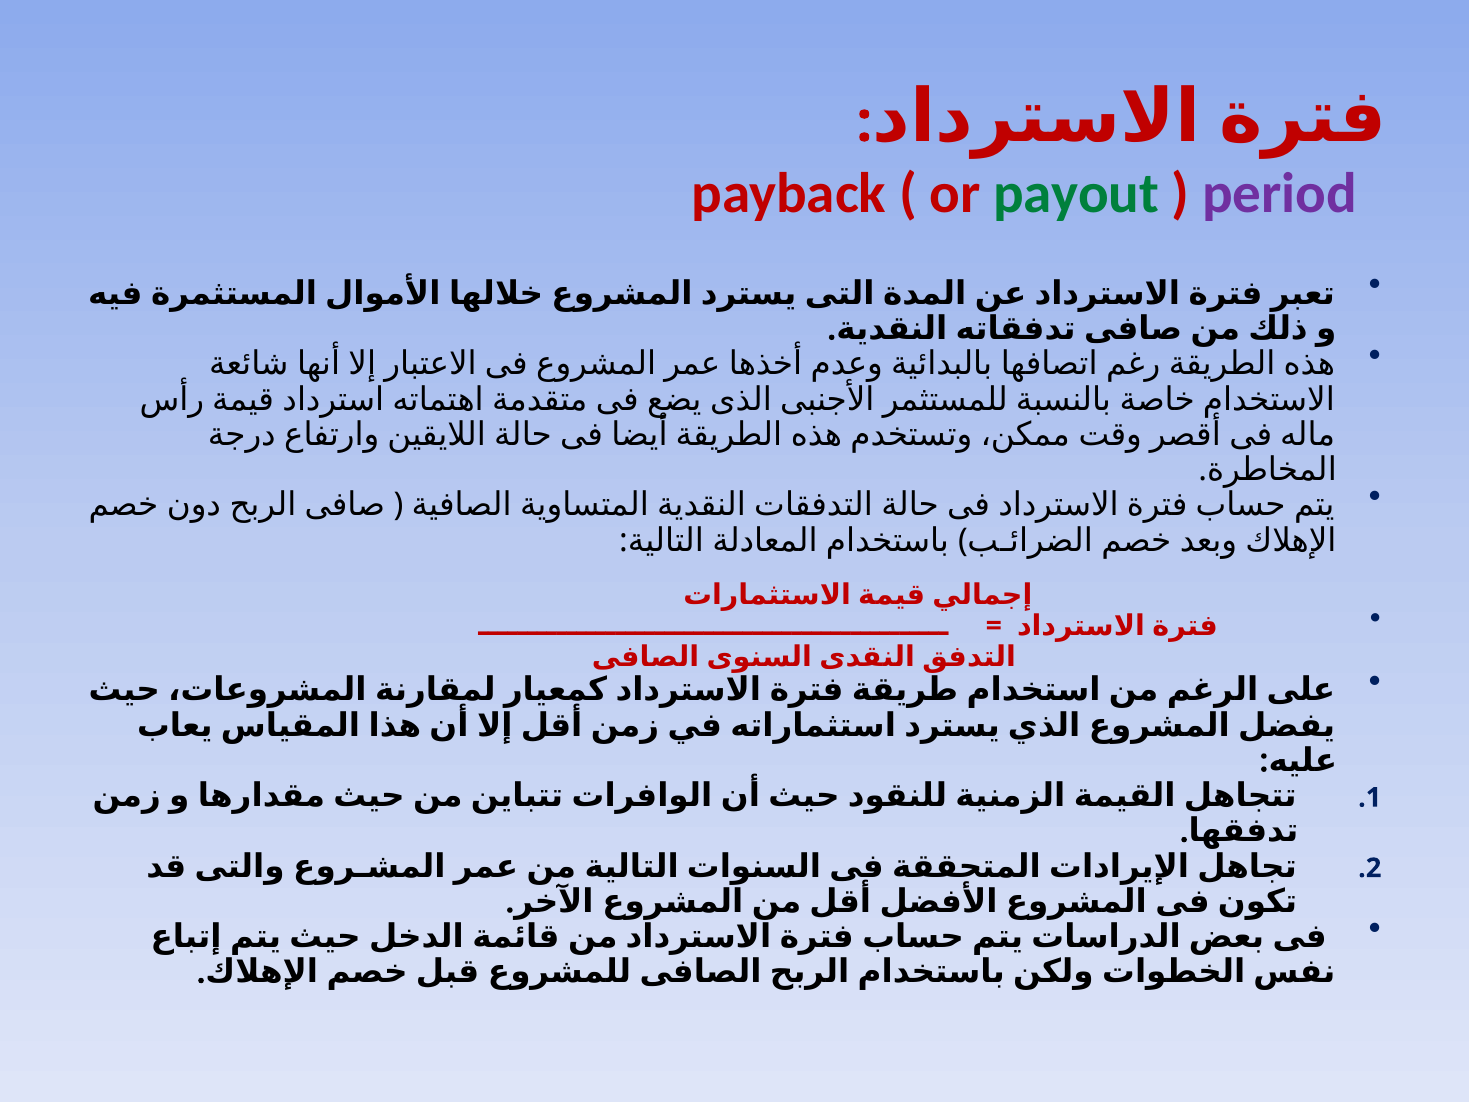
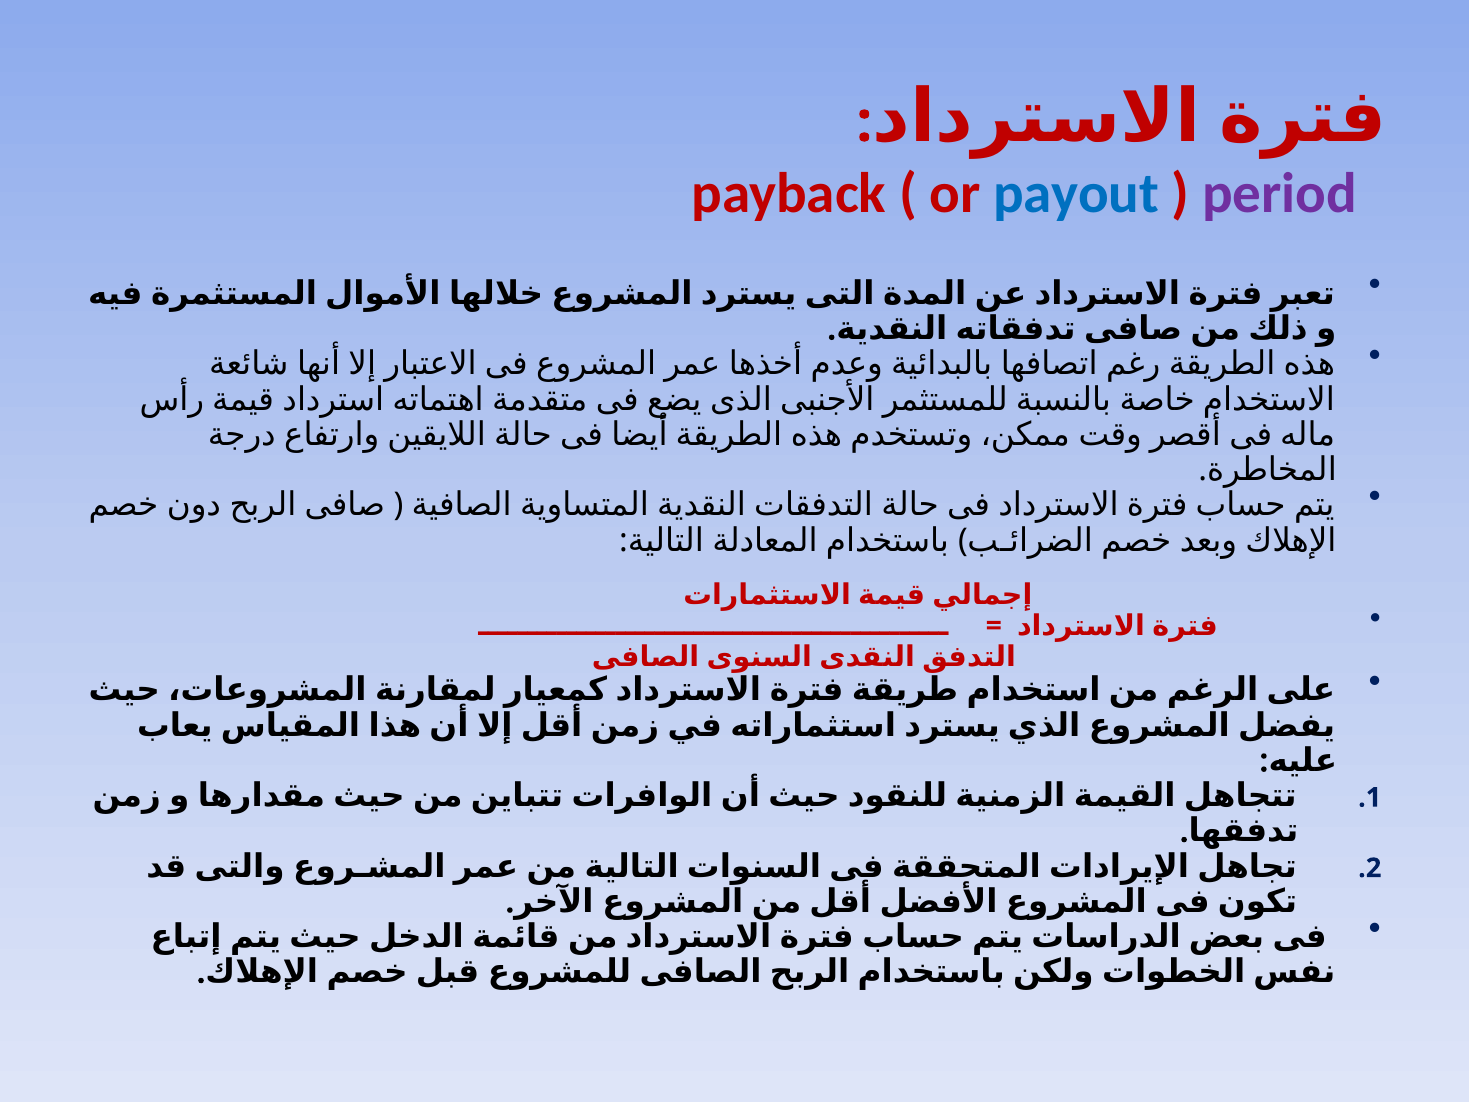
payout colour: green -> blue
